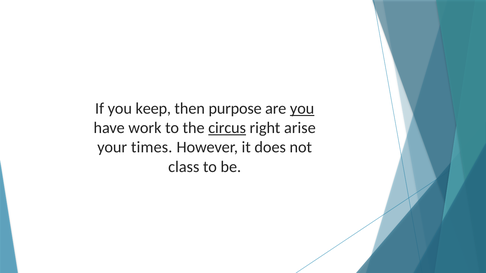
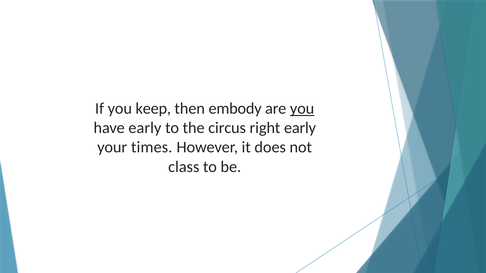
purpose: purpose -> embody
have work: work -> early
circus underline: present -> none
right arise: arise -> early
